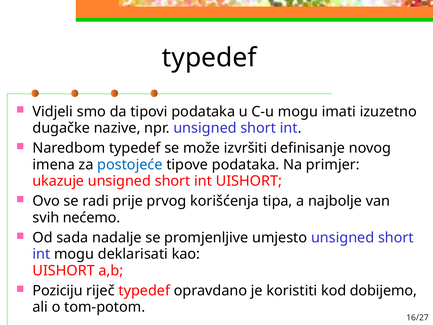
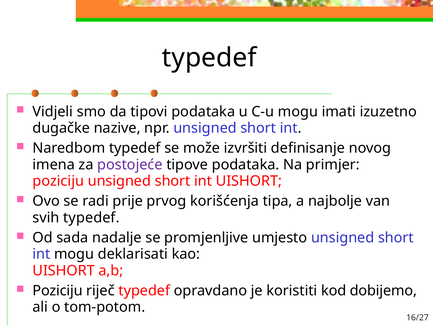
postojeće colour: blue -> purple
ukazuje at (58, 181): ukazuje -> poziciju
svih nećemo: nećemo -> typedef
